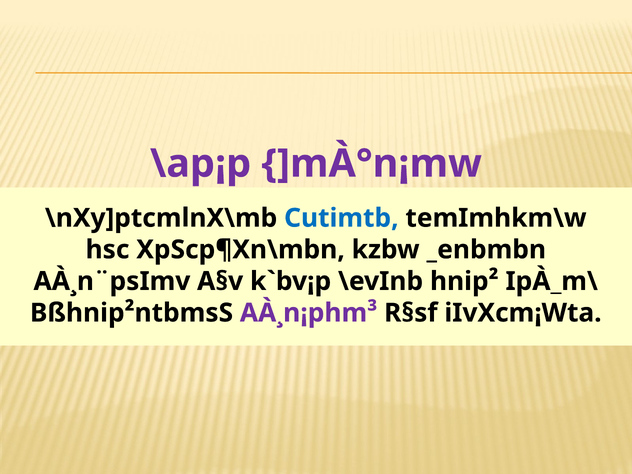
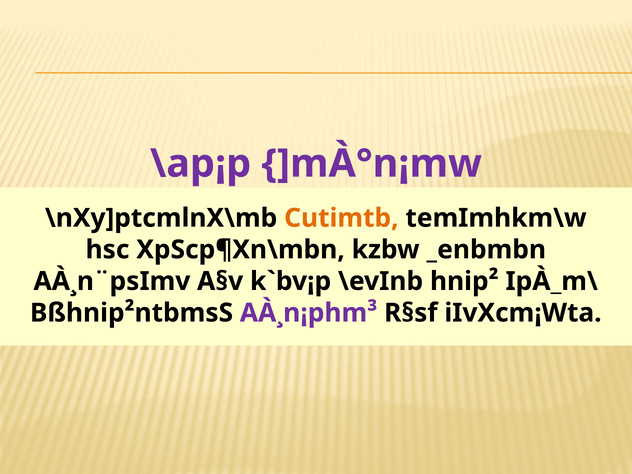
Cutimtb colour: blue -> orange
